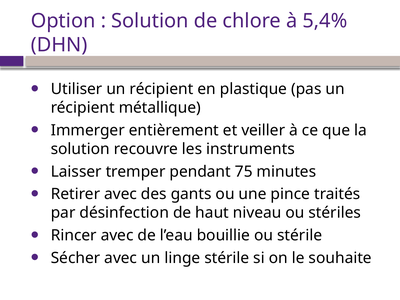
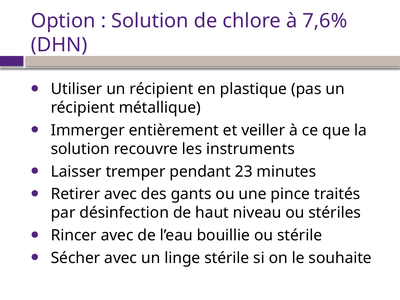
5,4%: 5,4% -> 7,6%
75: 75 -> 23
